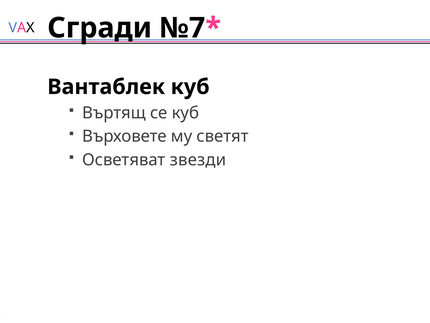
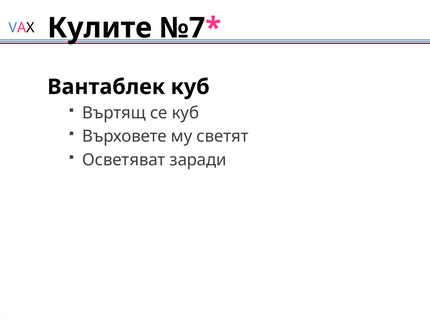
Сгради: Сгради -> Кулите
звезди: звезди -> заради
